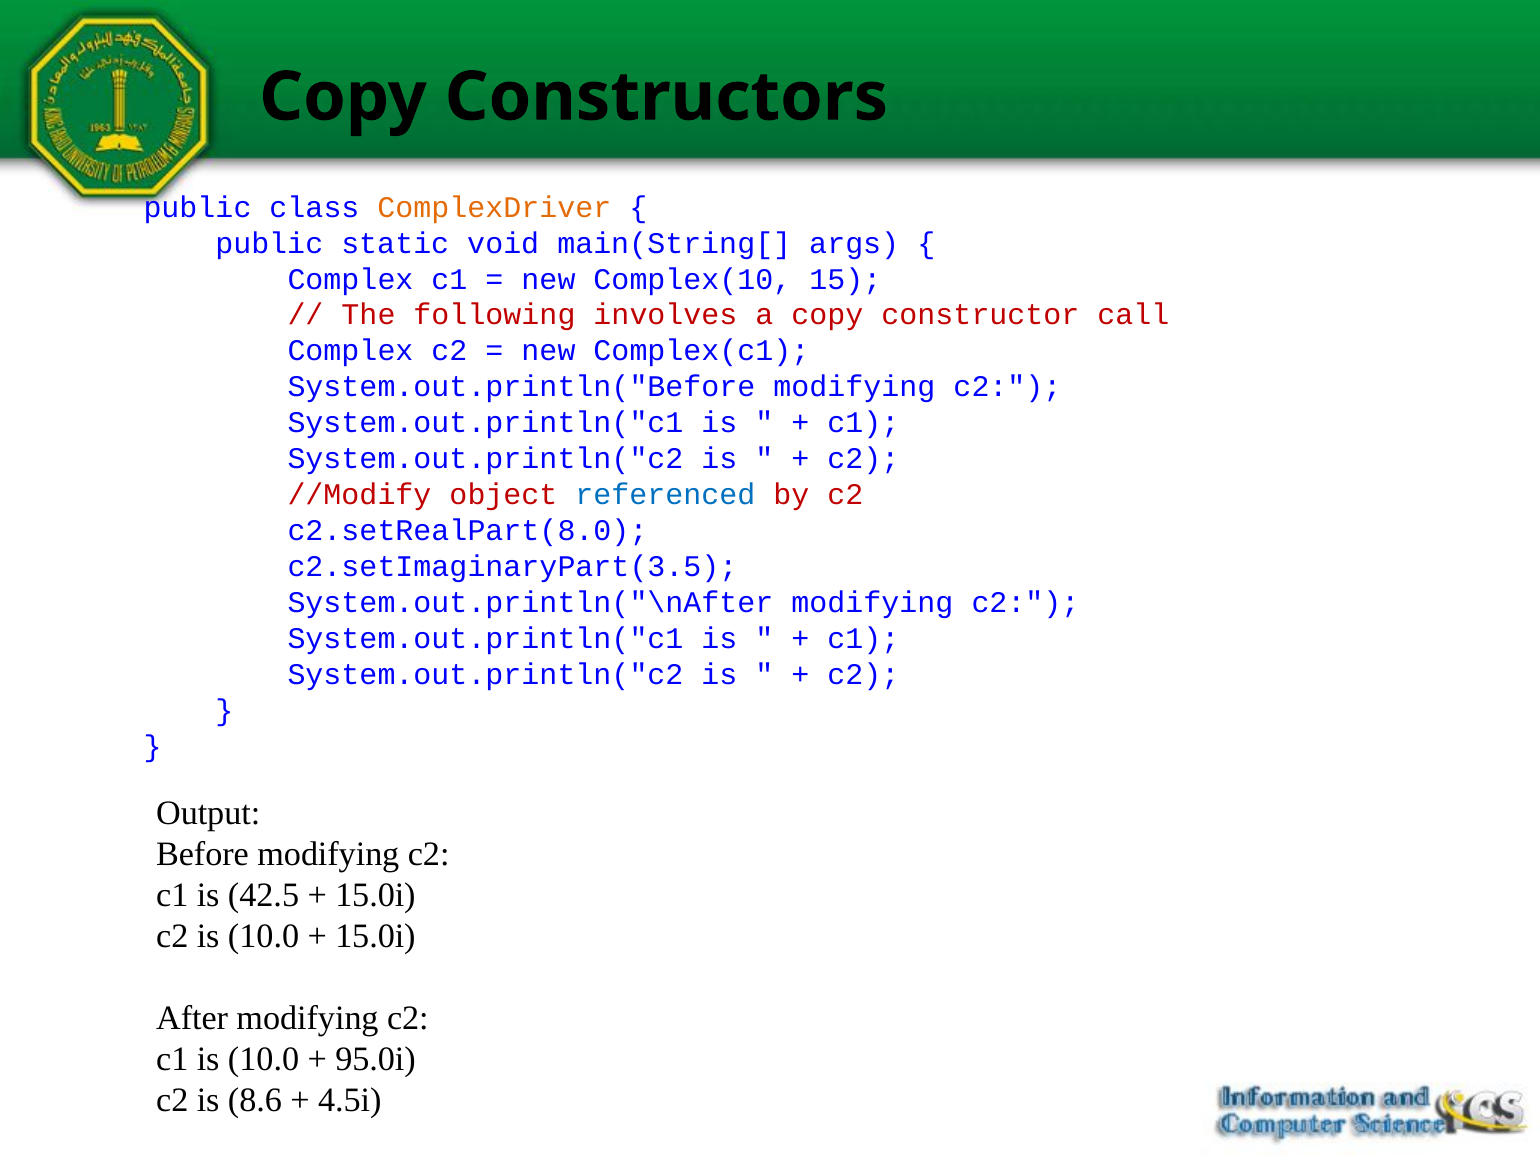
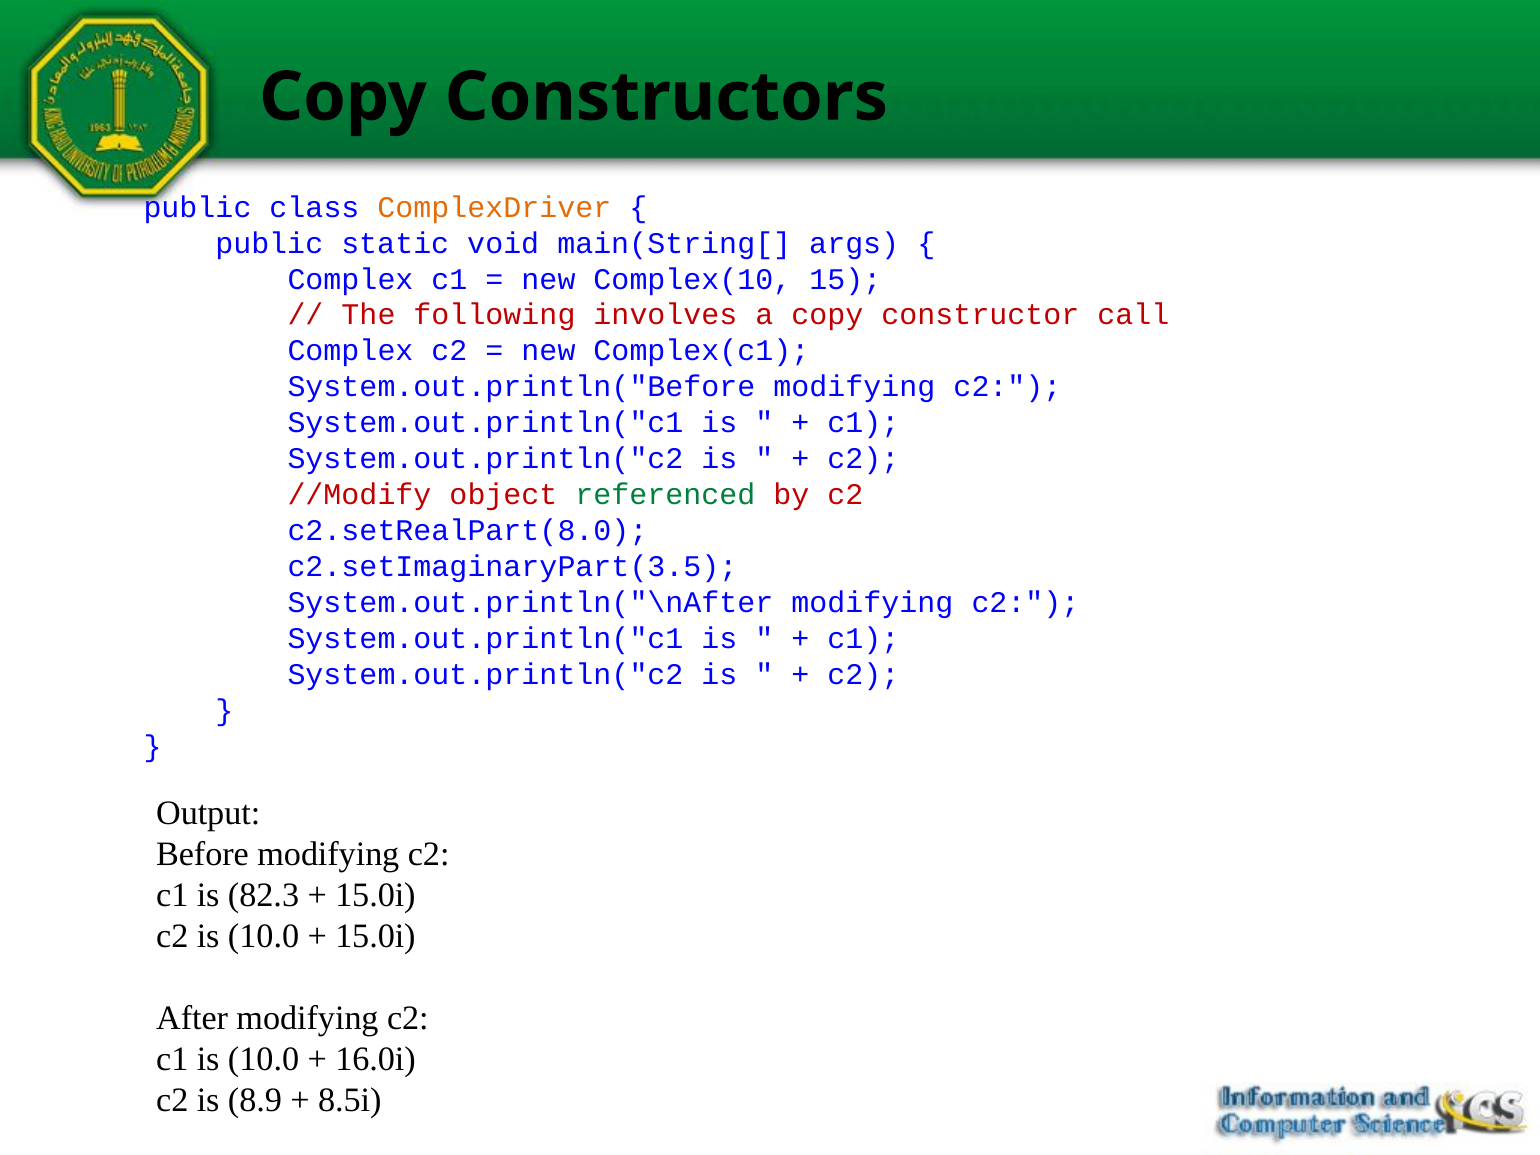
referenced colour: blue -> green
42.5: 42.5 -> 82.3
95.0i: 95.0i -> 16.0i
8.6: 8.6 -> 8.9
4.5i: 4.5i -> 8.5i
